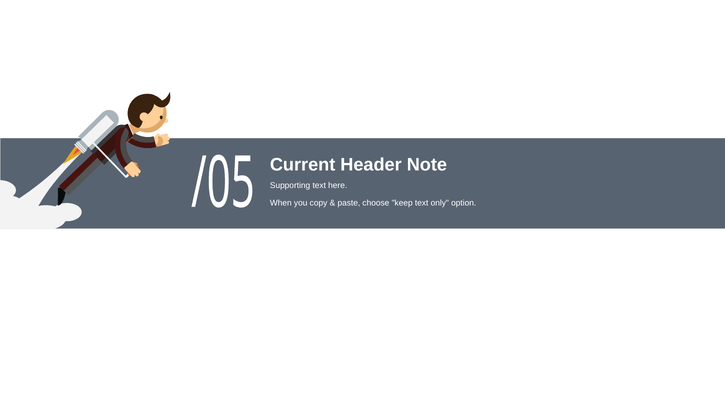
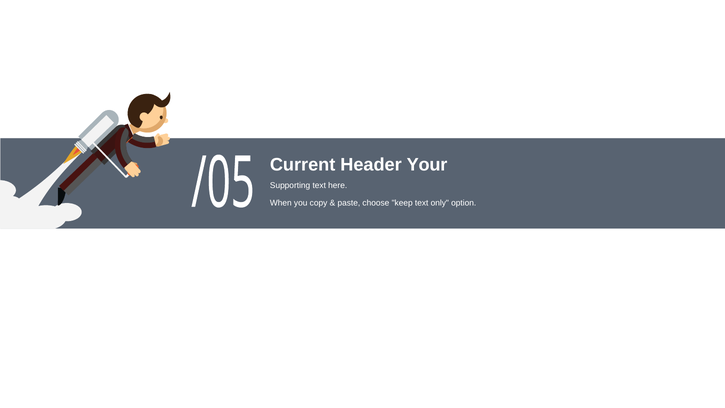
Note: Note -> Your
